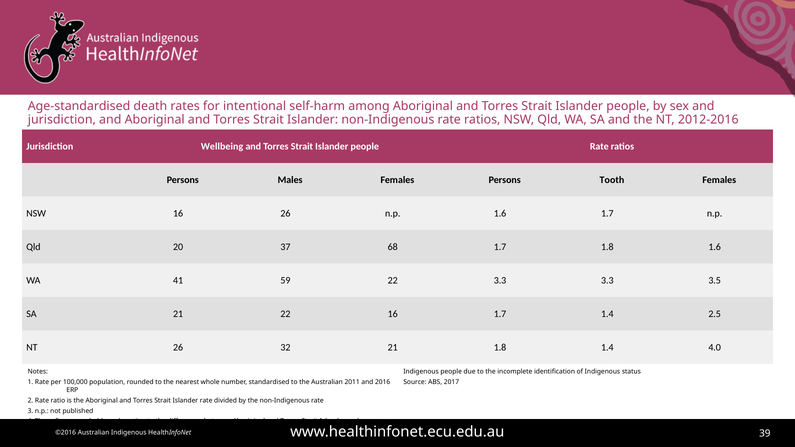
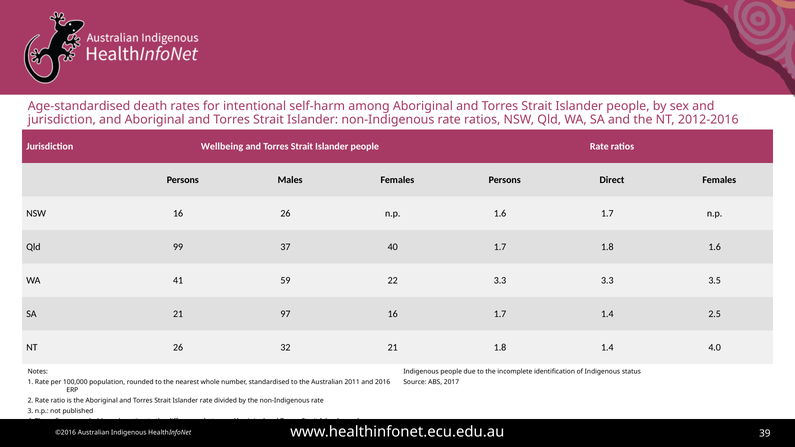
Tooth: Tooth -> Direct
20: 20 -> 99
68: 68 -> 40
21 22: 22 -> 97
